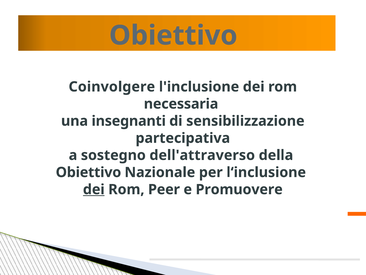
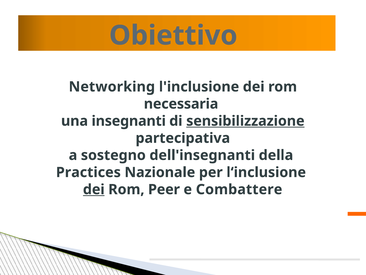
Coinvolgere: Coinvolgere -> Networking
sensibilizzazione underline: none -> present
dell'attraverso: dell'attraverso -> dell'insegnanti
Obiettivo at (88, 172): Obiettivo -> Practices
Promuovere: Promuovere -> Combattere
